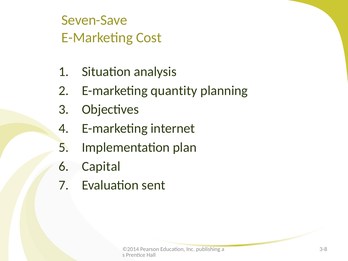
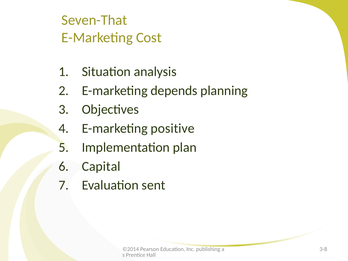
Seven-Save: Seven-Save -> Seven-That
quantity: quantity -> depends
internet: internet -> positive
